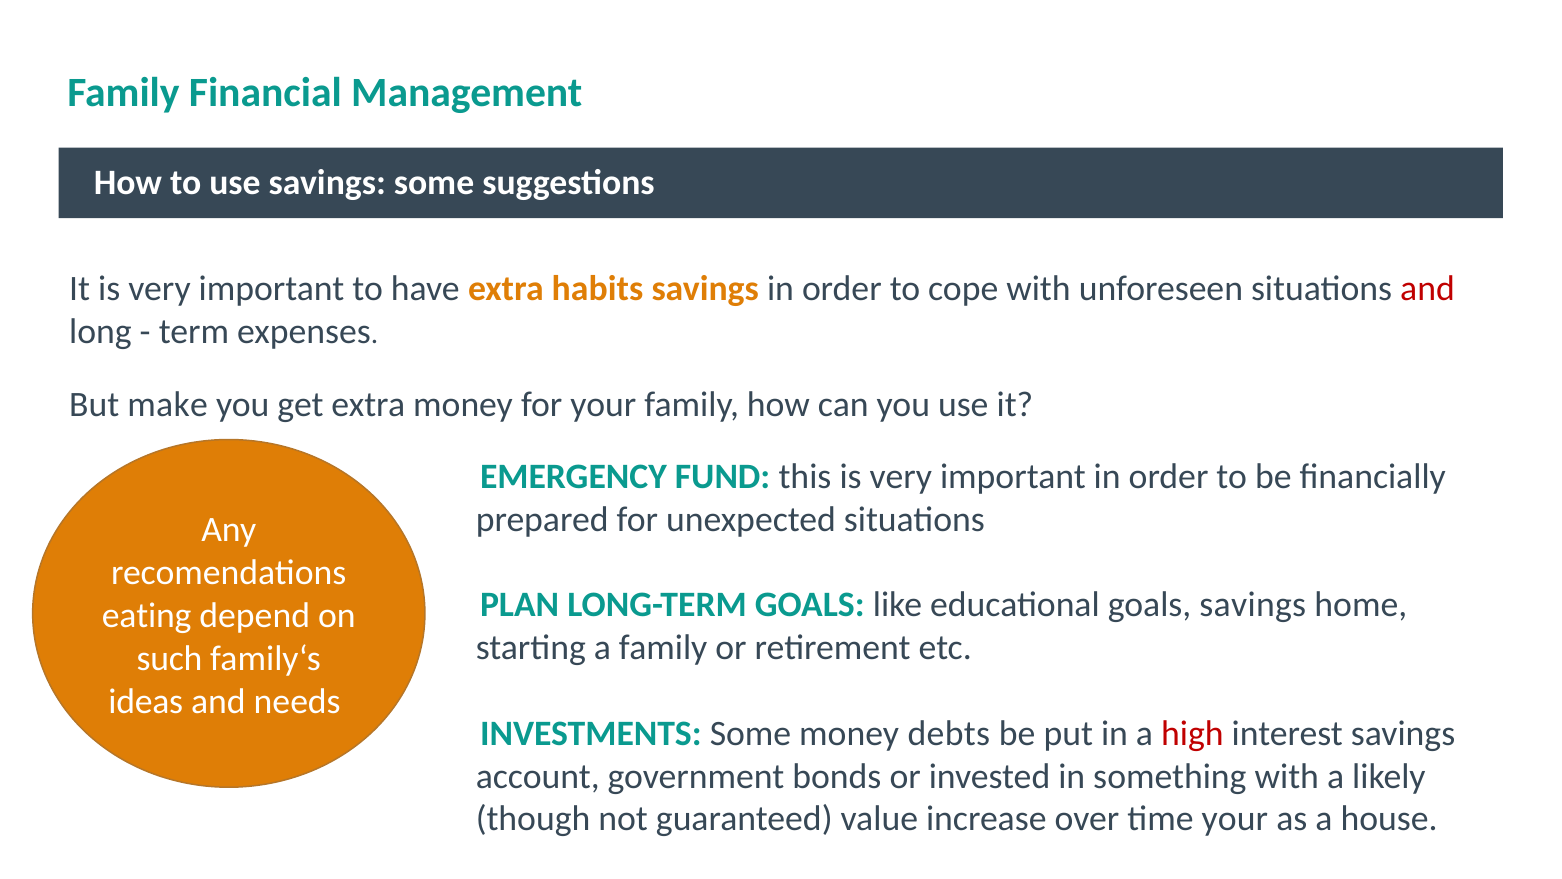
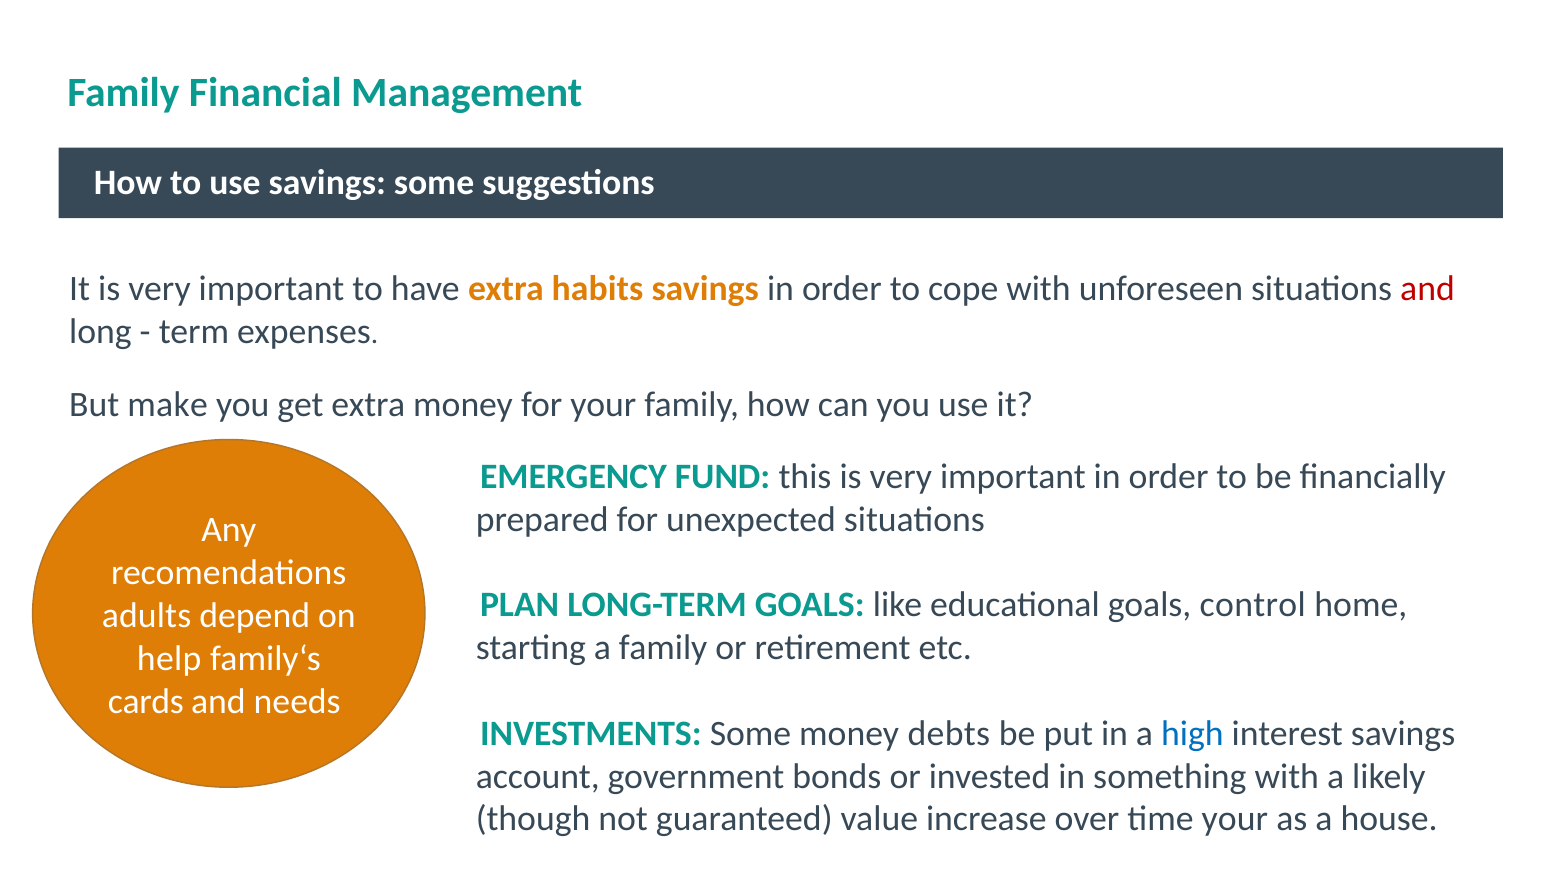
goals savings: savings -> control
eating: eating -> adults
such: such -> help
ideas: ideas -> cards
high colour: red -> blue
